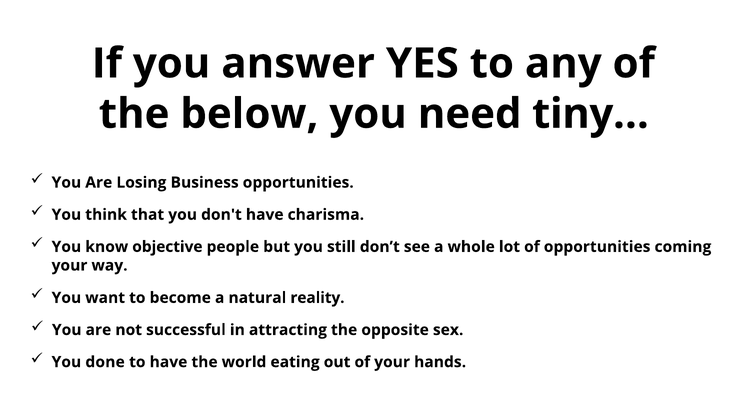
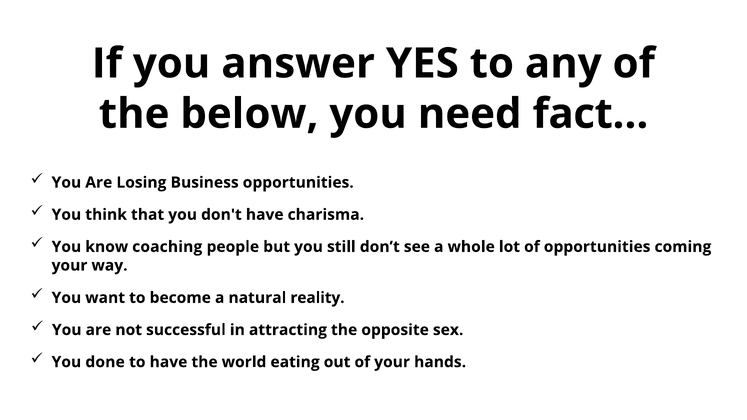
tiny…: tiny… -> fact…
objective: objective -> coaching
